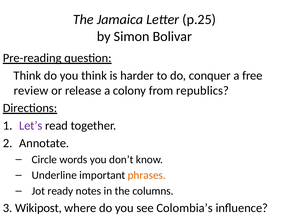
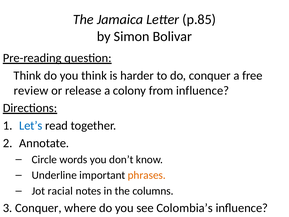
p.25: p.25 -> p.85
from republics: republics -> influence
Let’s colour: purple -> blue
ready: ready -> racial
3 Wikipost: Wikipost -> Conquer
